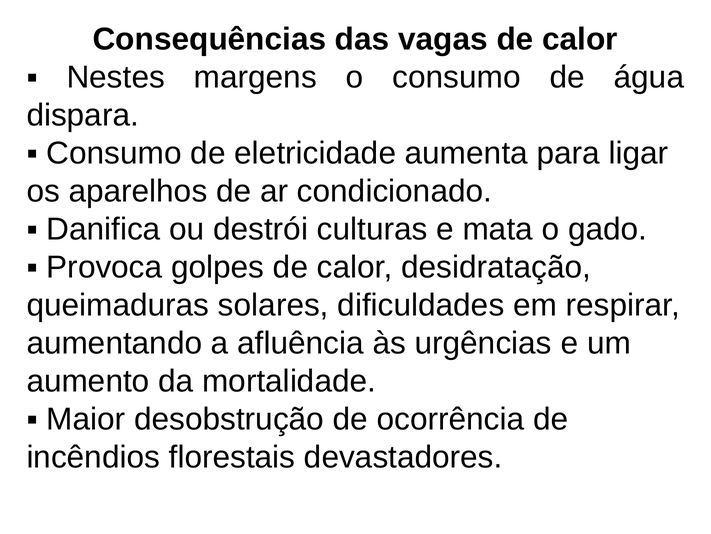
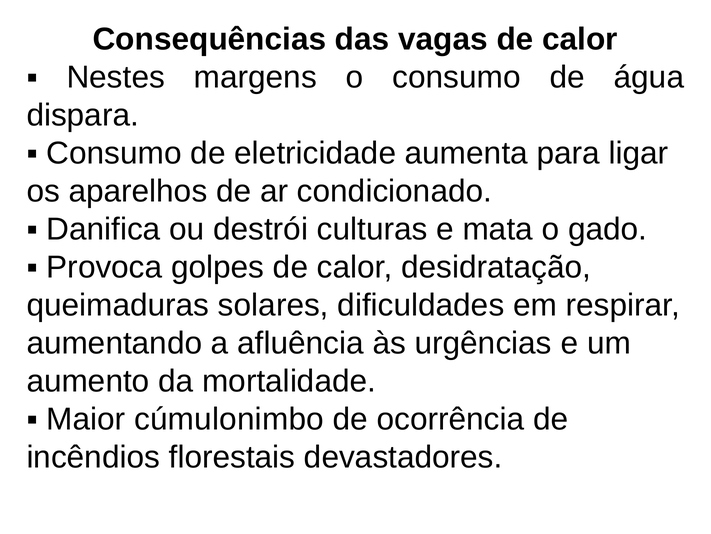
desobstrução: desobstrução -> cúmulonimbo
